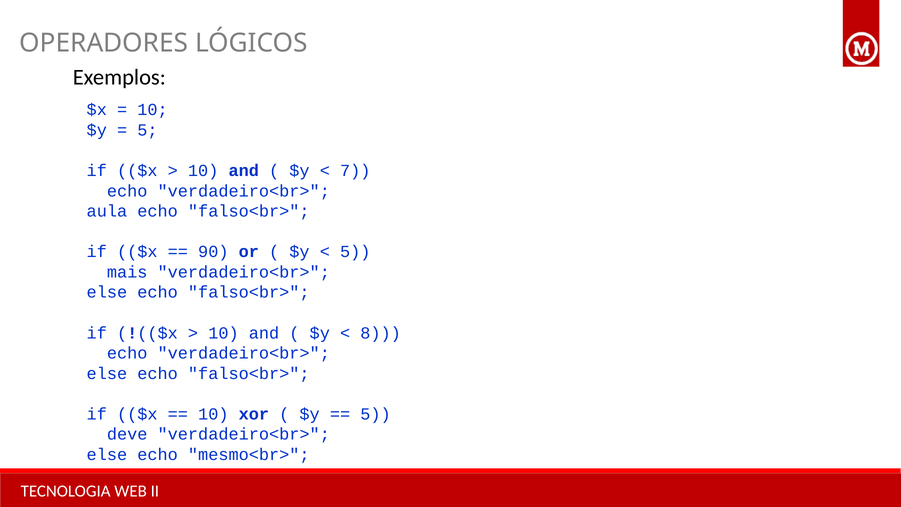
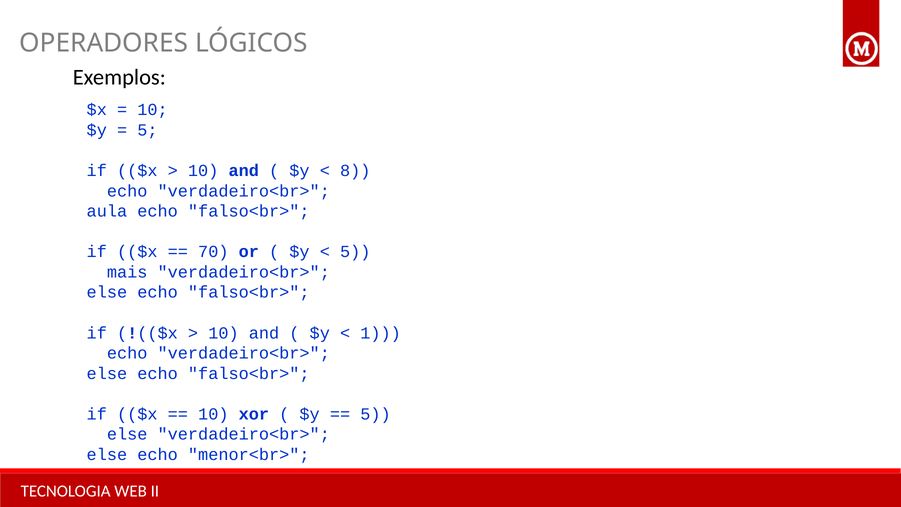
7: 7 -> 8
90: 90 -> 70
8: 8 -> 1
deve at (127, 434): deve -> else
mesmo<br>: mesmo<br> -> menor<br>
